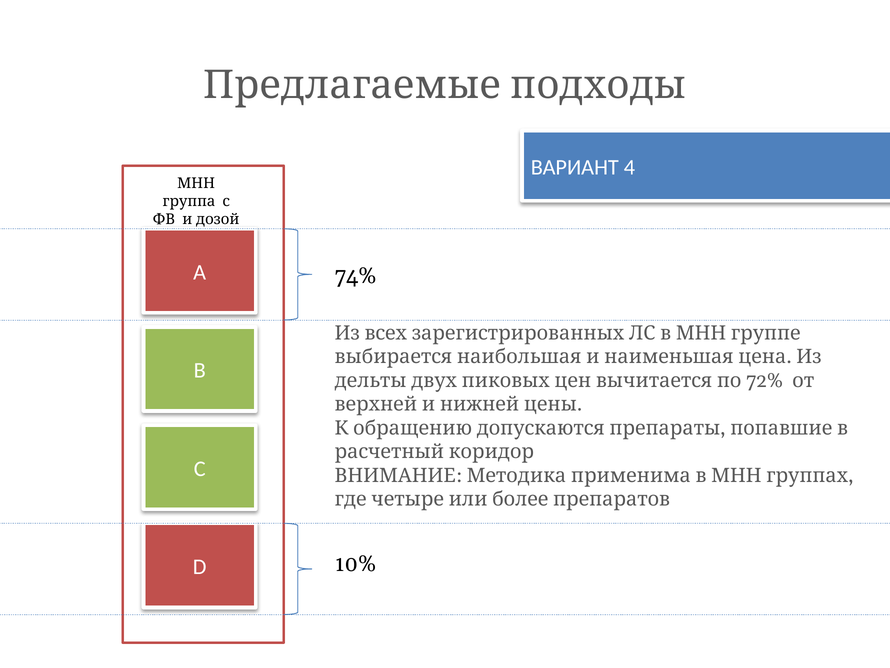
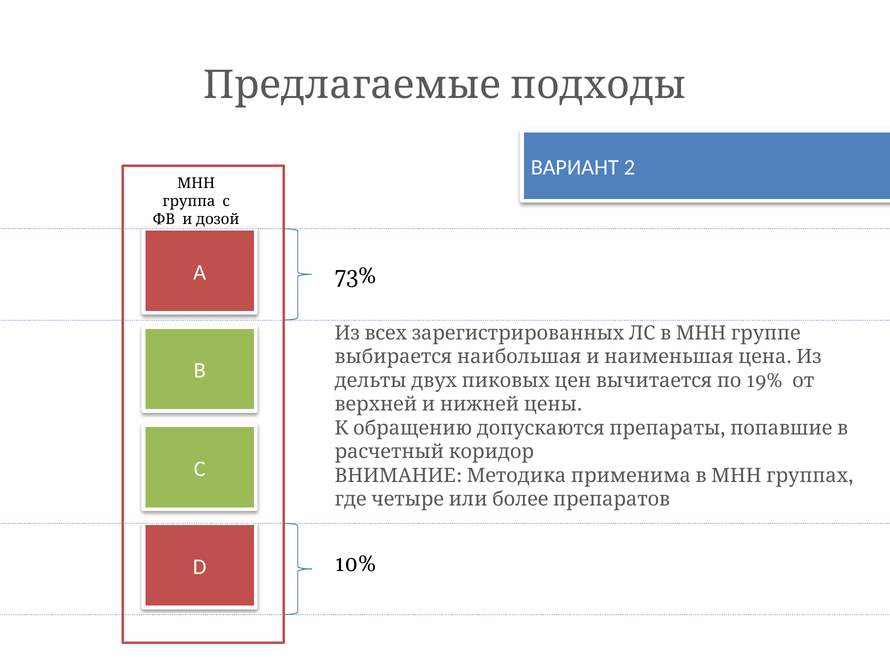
4: 4 -> 2
74%: 74% -> 73%
72%: 72% -> 19%
